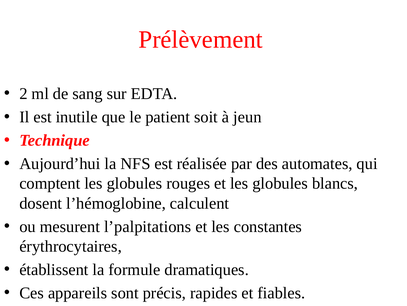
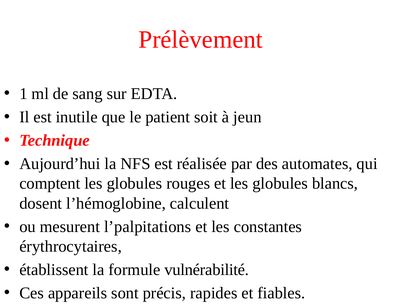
2: 2 -> 1
dramatiques: dramatiques -> vulnérabilité
